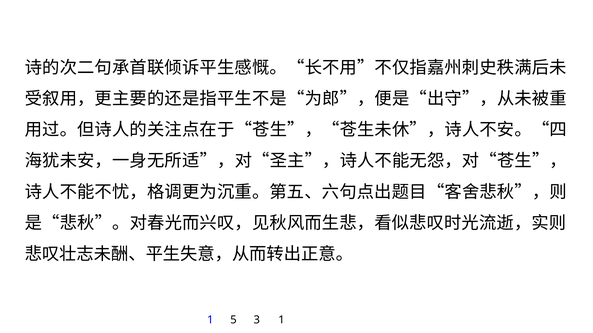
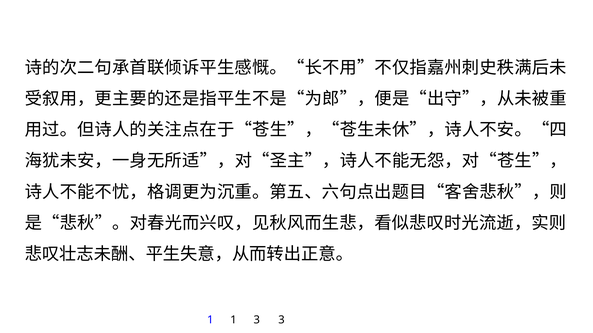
1 5: 5 -> 1
3 1: 1 -> 3
